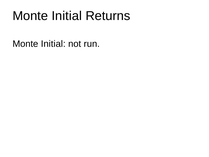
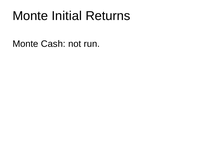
Initial at (53, 44): Initial -> Cash
